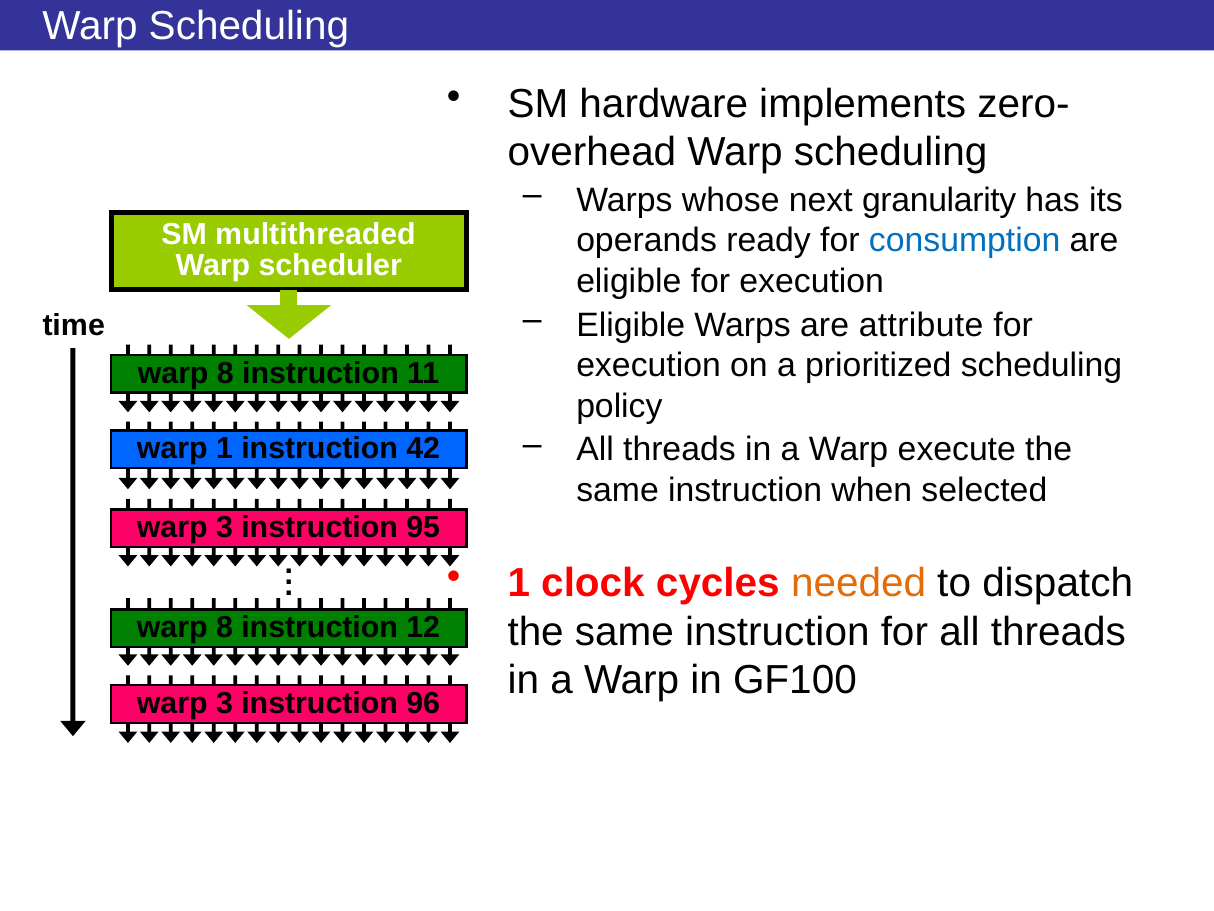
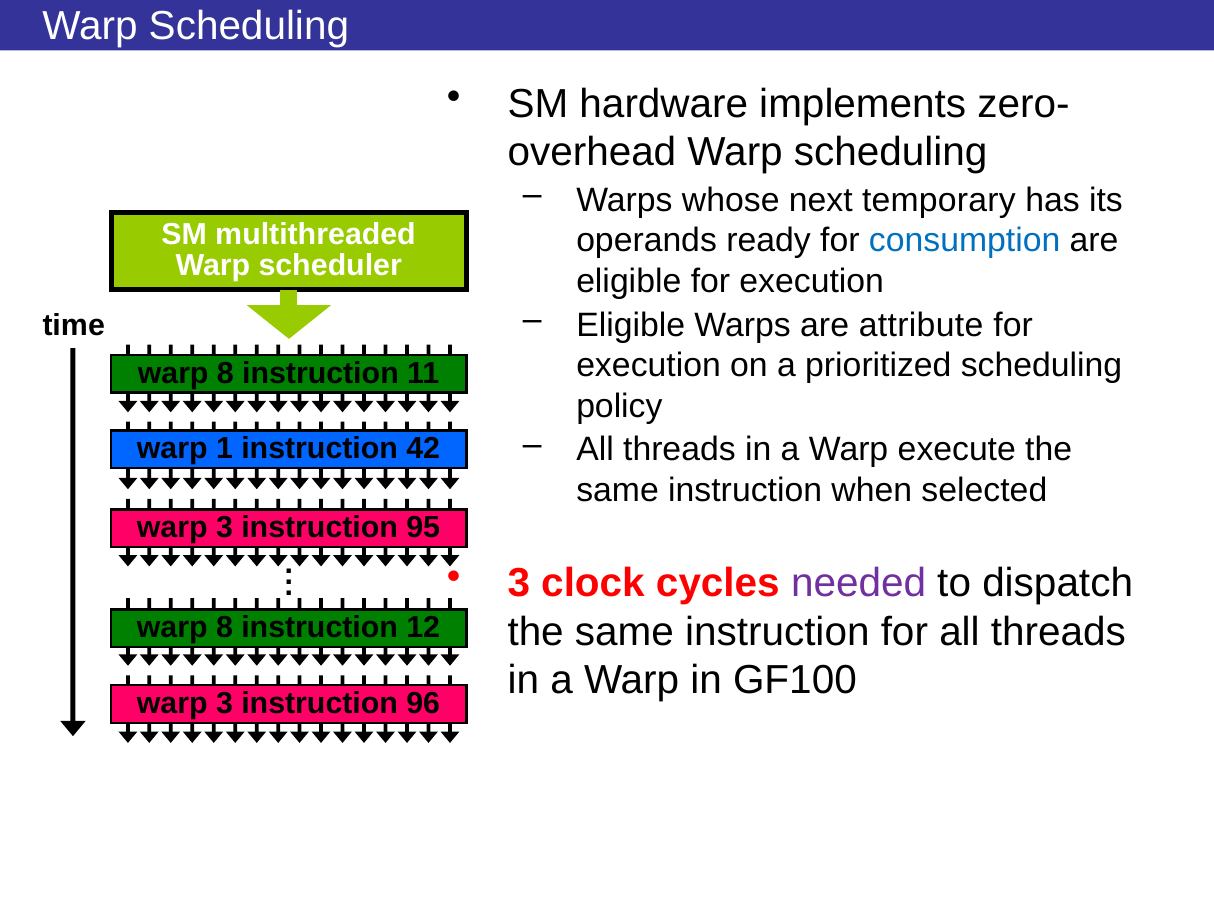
granularity: granularity -> temporary
1 at (519, 583): 1 -> 3
needed colour: orange -> purple
